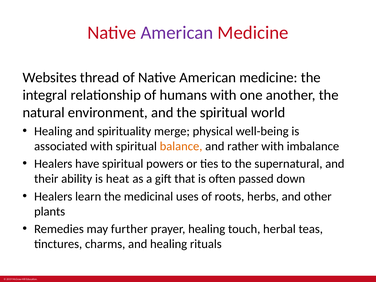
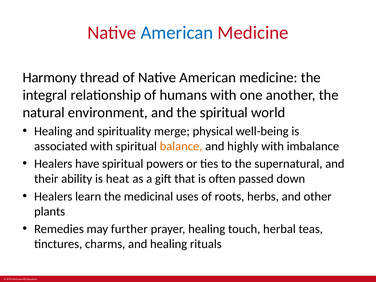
American at (177, 33) colour: purple -> blue
Websites: Websites -> Harmony
rather: rather -> highly
